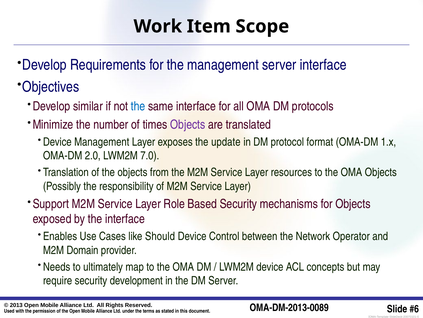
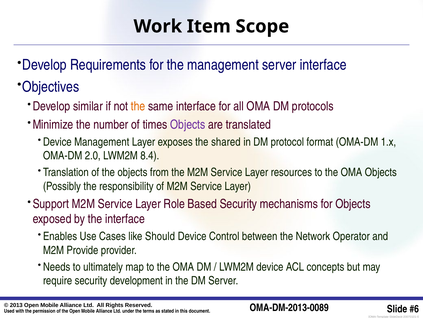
the at (138, 106) colour: blue -> orange
update: update -> shared
7.0: 7.0 -> 8.4
Domain: Domain -> Provide
